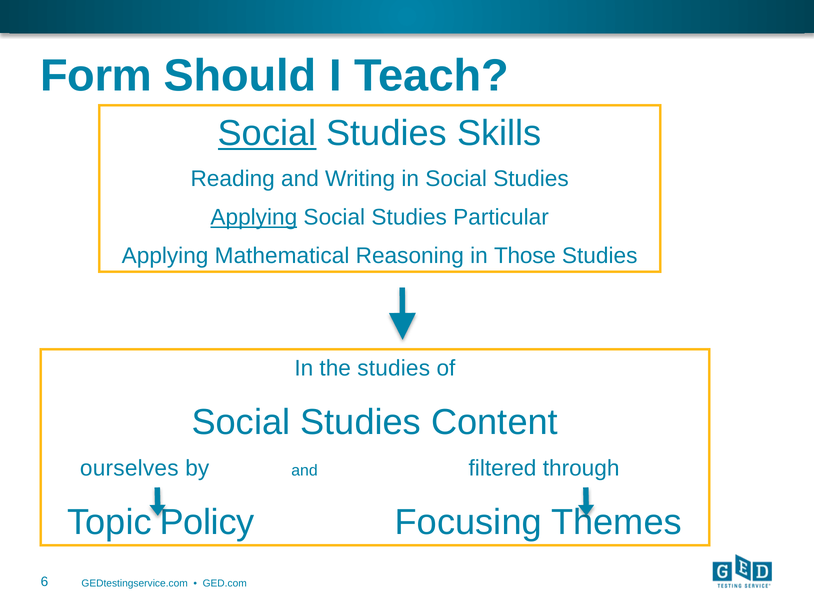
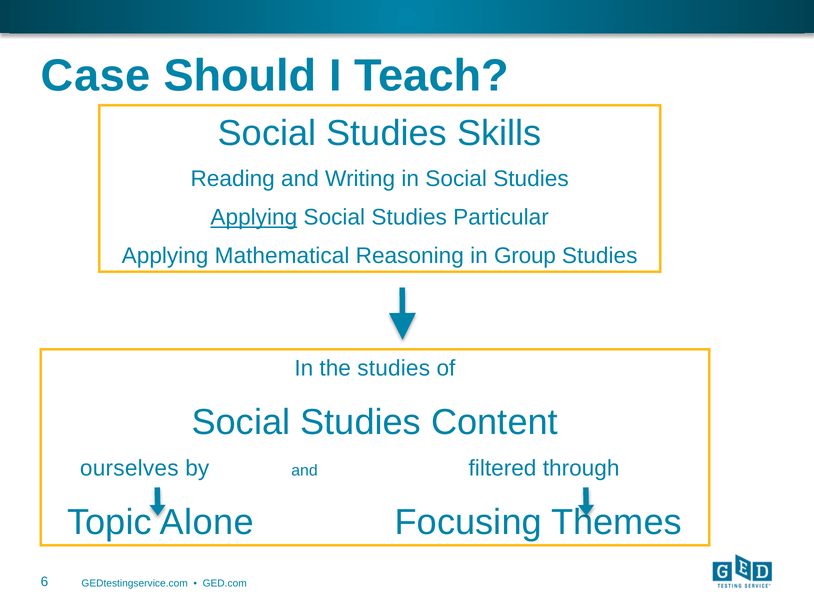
Form: Form -> Case
Social at (267, 133) underline: present -> none
Those: Those -> Group
Policy: Policy -> Alone
